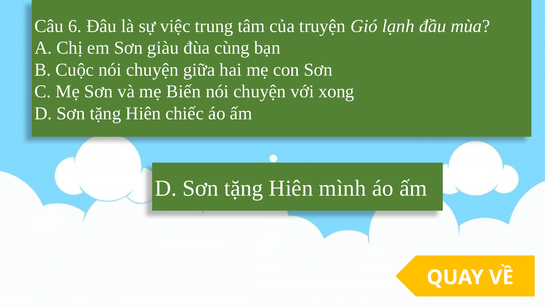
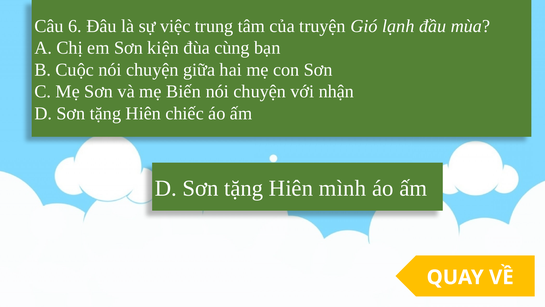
giàu: giàu -> kiện
xong: xong -> nhận
